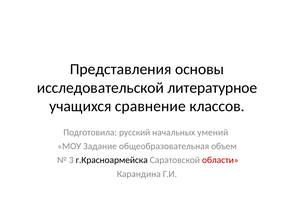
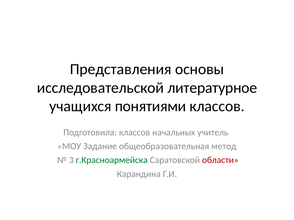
сравнение: сравнение -> понятиями
Подготовила русский: русский -> классов
умений: умений -> учитель
объем: объем -> метод
г.Красноармейска colour: black -> green
